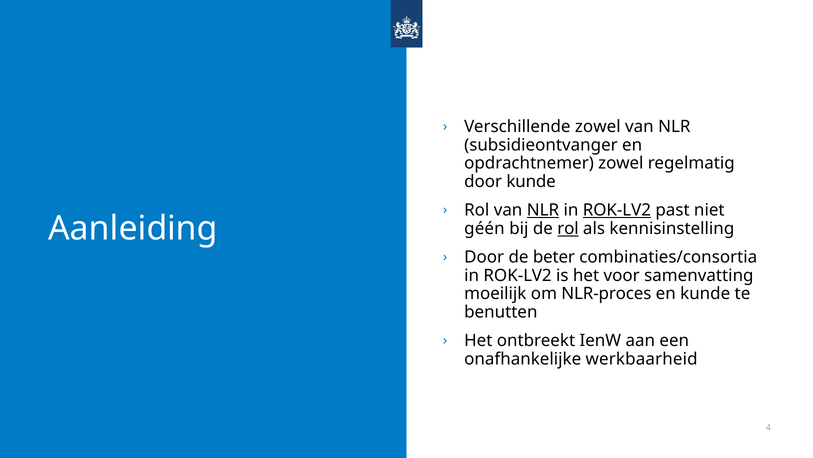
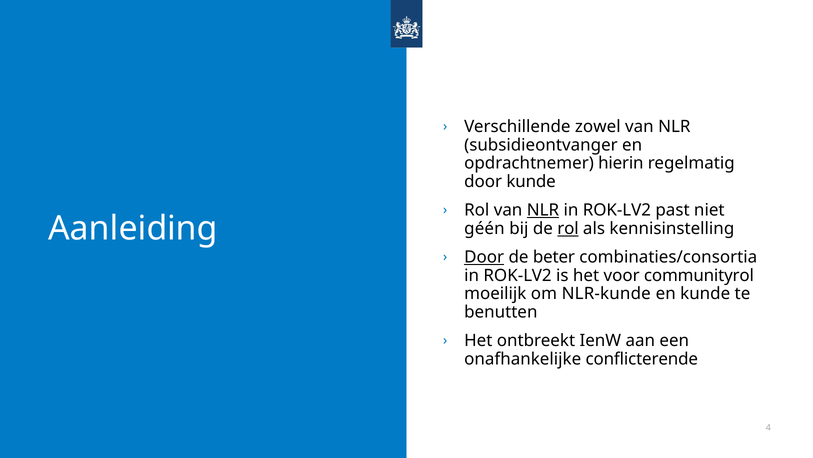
opdrachtnemer zowel: zowel -> hierin
ROK-LV2 at (617, 210) underline: present -> none
Door at (484, 257) underline: none -> present
samenvatting: samenvatting -> communityrol
NLR-proces: NLR-proces -> NLR-kunde
werkbaarheid: werkbaarheid -> conflicterende
